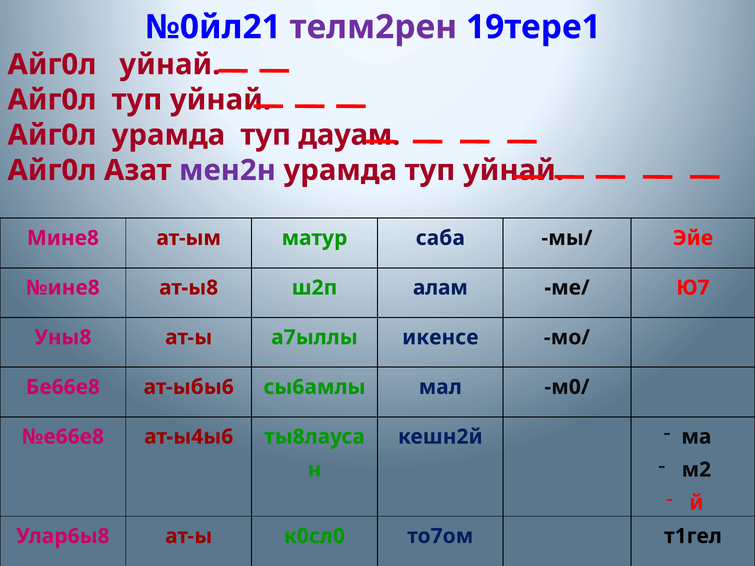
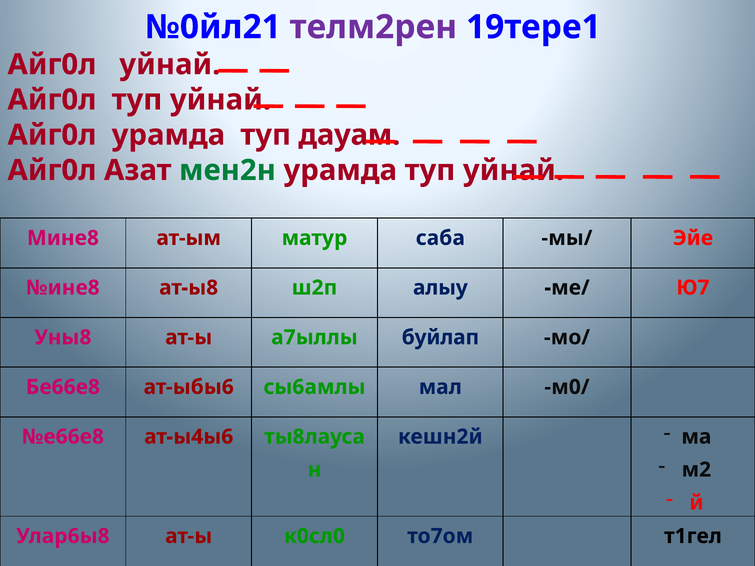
мен2н colour: purple -> green
алам: алам -> алыу
икенсе: икенсе -> буйлап
